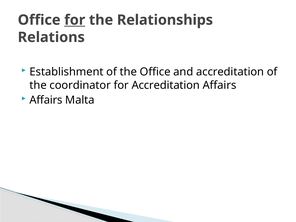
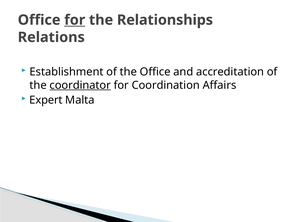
coordinator underline: none -> present
for Accreditation: Accreditation -> Coordination
Affairs at (46, 100): Affairs -> Expert
